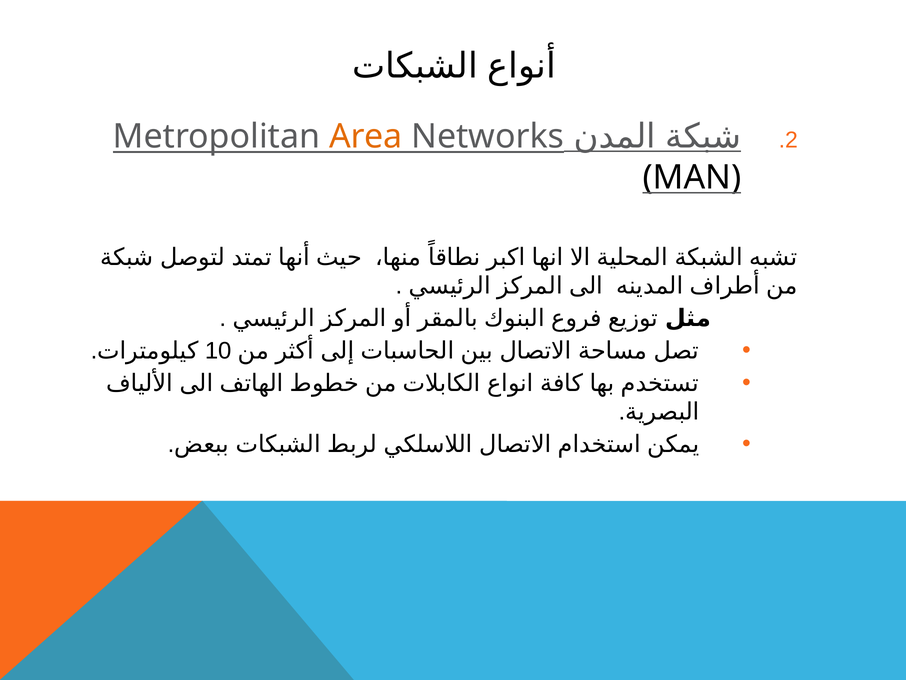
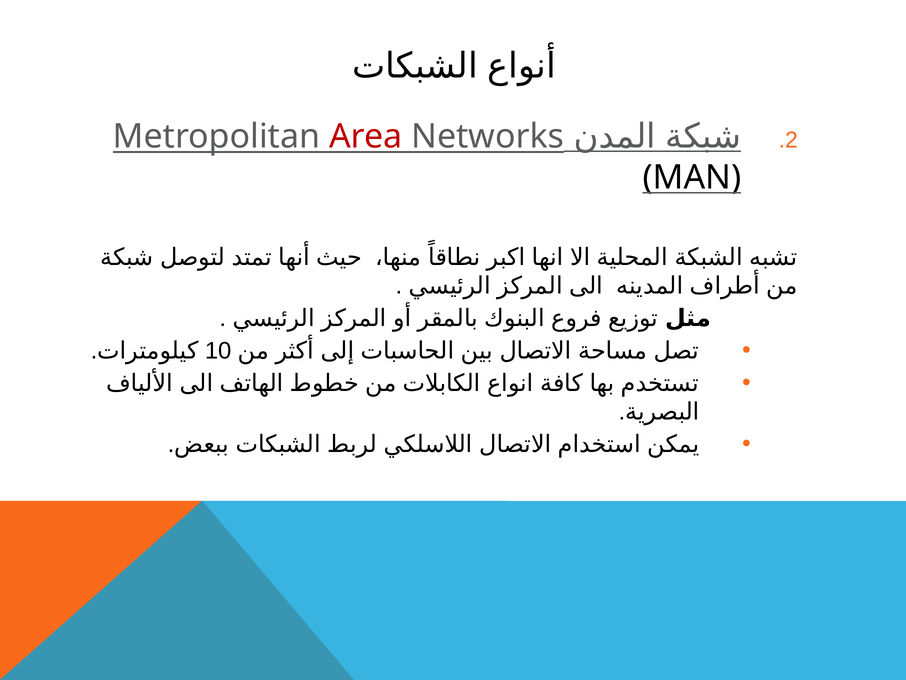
Area colour: orange -> red
